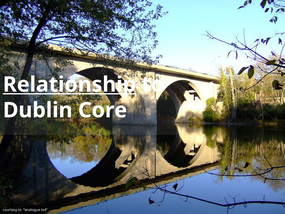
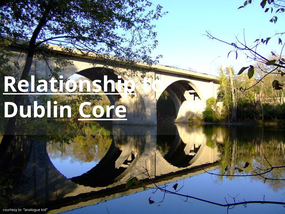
Core underline: none -> present
